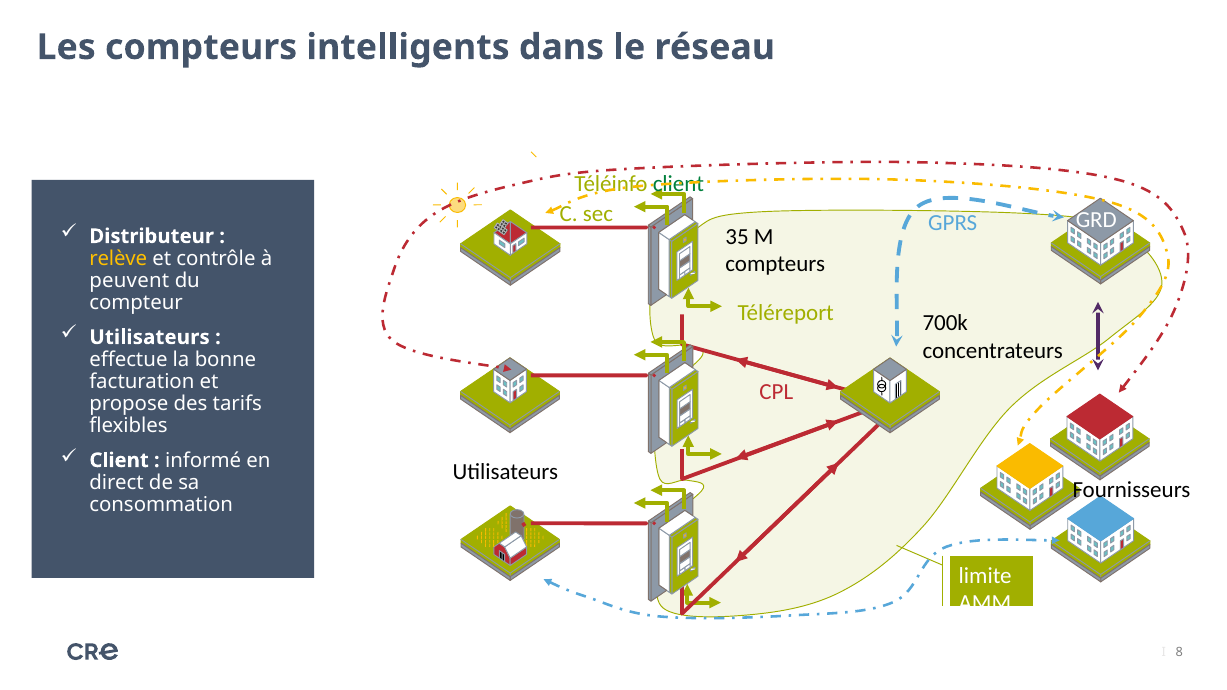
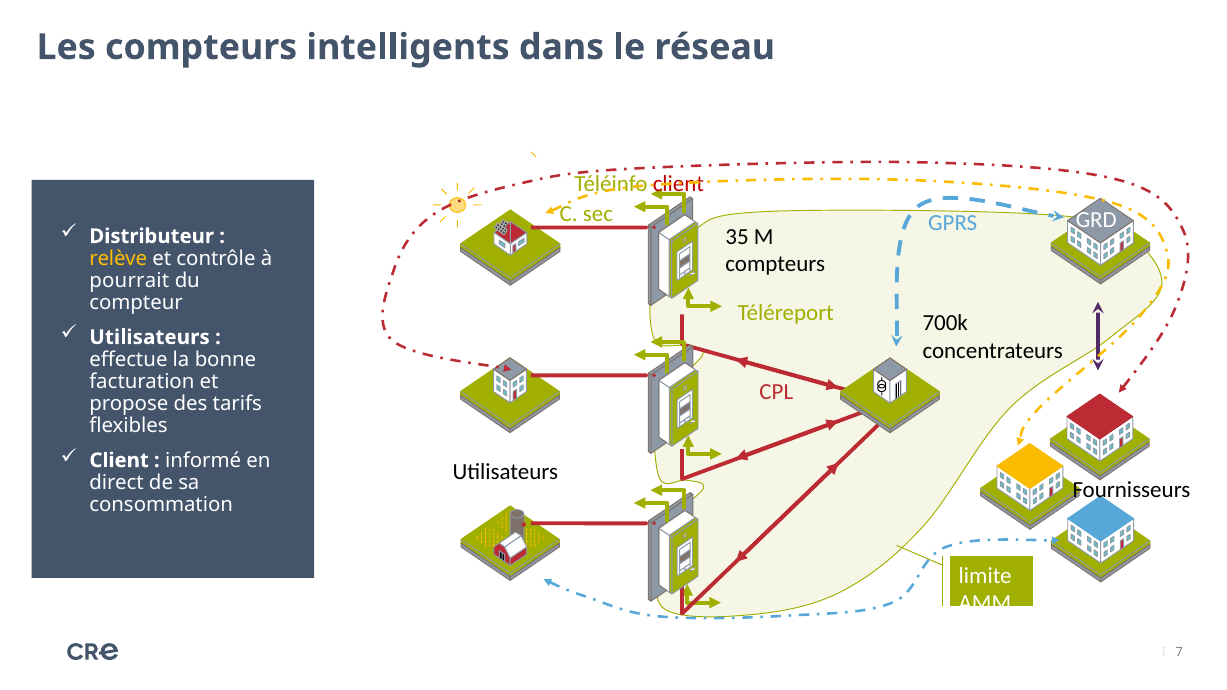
client at (678, 184) colour: green -> red
peuvent: peuvent -> pourrait
8: 8 -> 7
